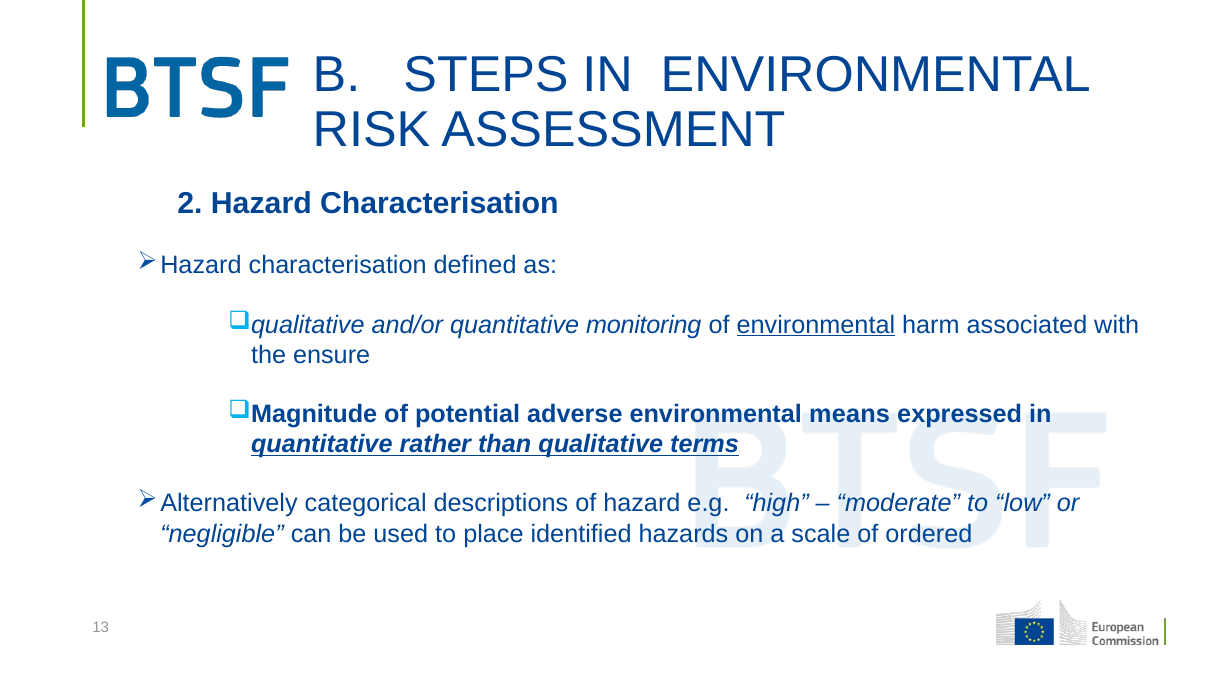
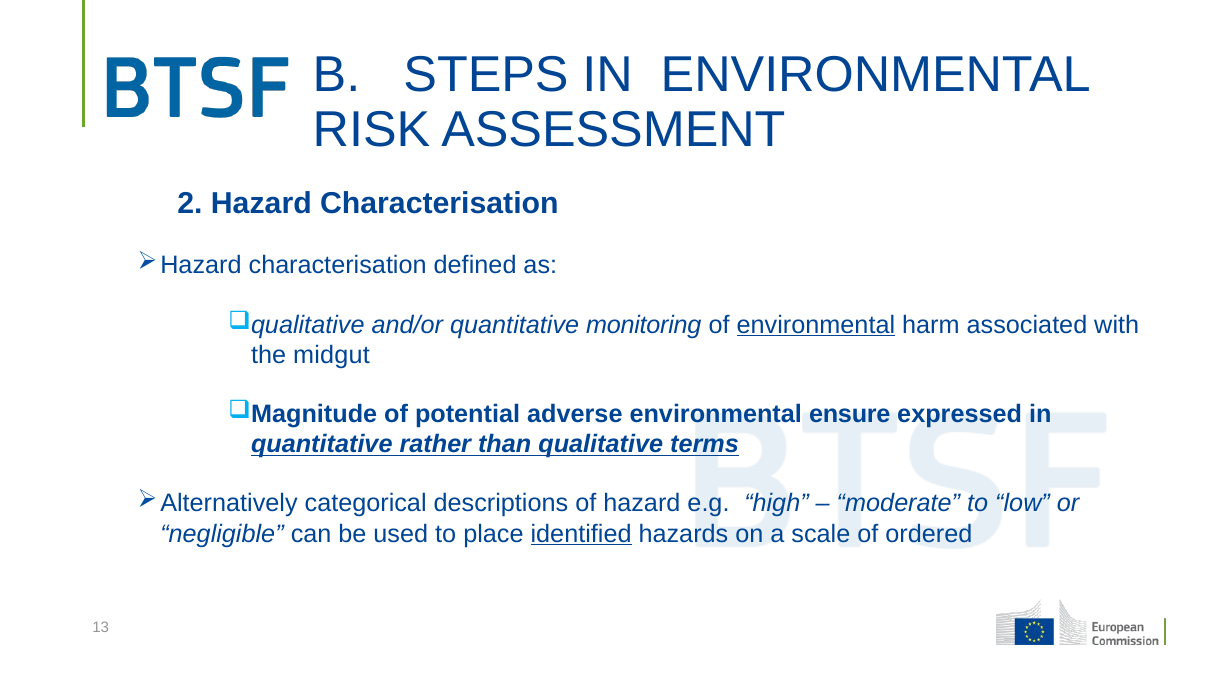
ensure: ensure -> midgut
means: means -> ensure
identified underline: none -> present
